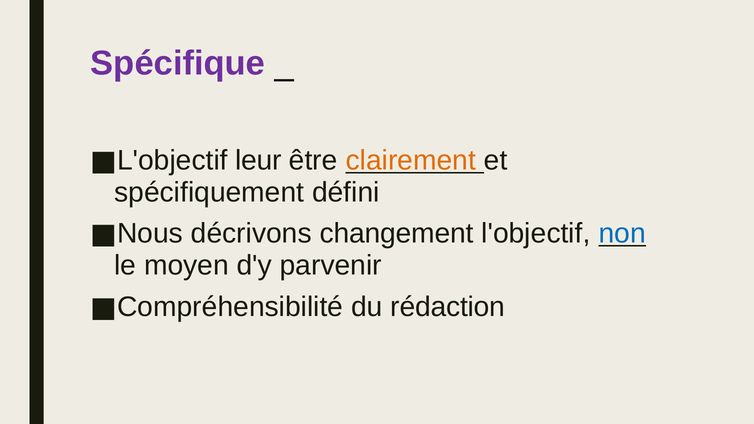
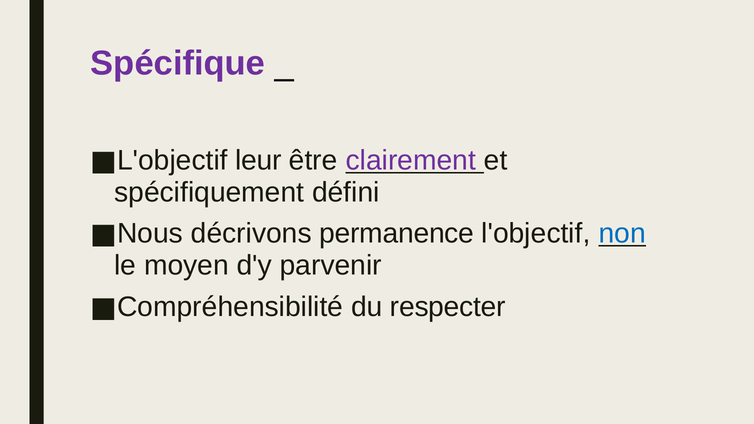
clairement colour: orange -> purple
changement: changement -> permanence
rédaction: rédaction -> respecter
